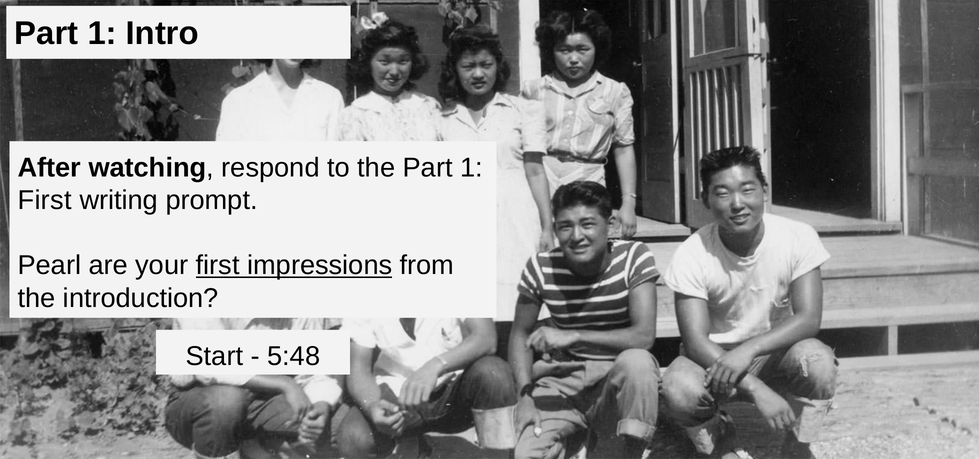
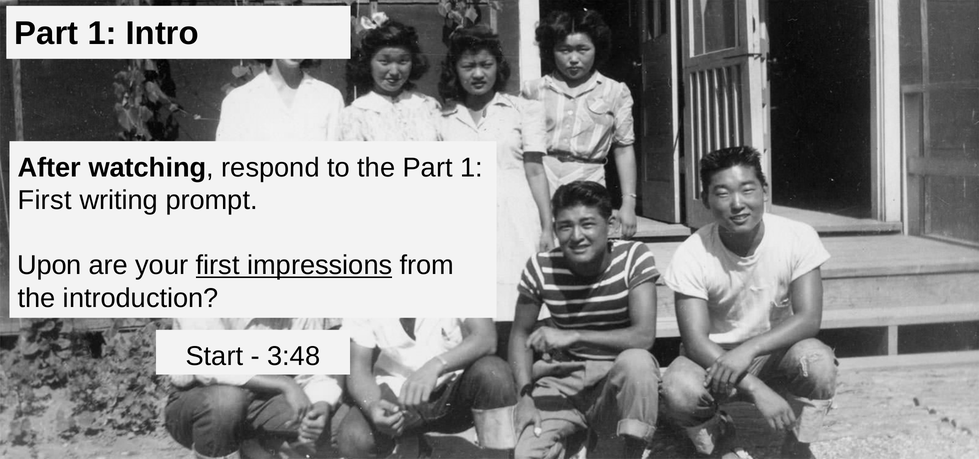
Pearl: Pearl -> Upon
5:48: 5:48 -> 3:48
